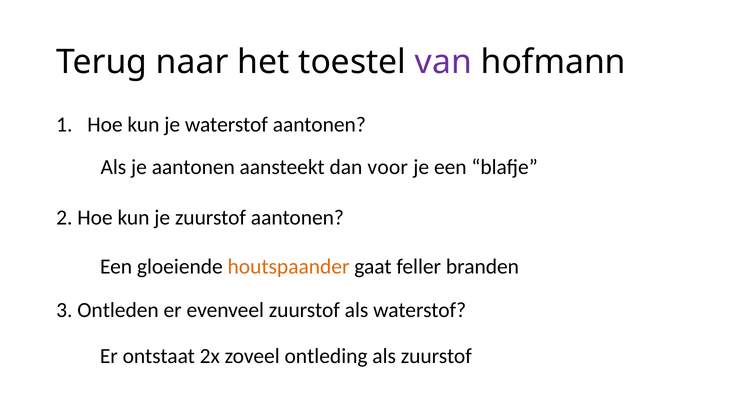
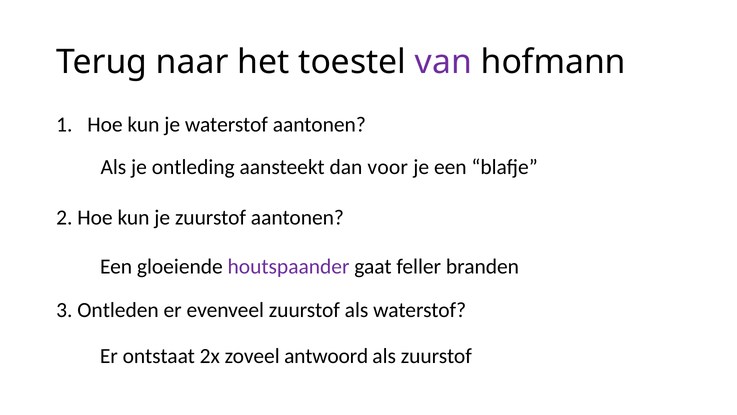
je aantonen: aantonen -> ontleding
houtspaander colour: orange -> purple
ontleding: ontleding -> antwoord
